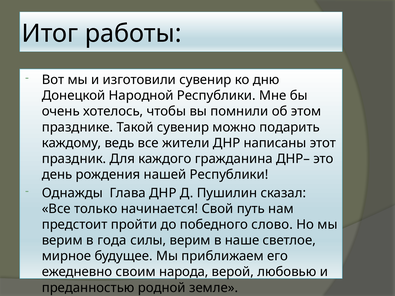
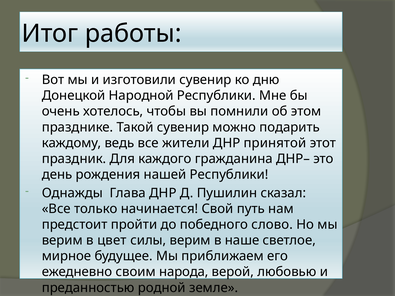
написаны: написаны -> принятой
года: года -> цвет
